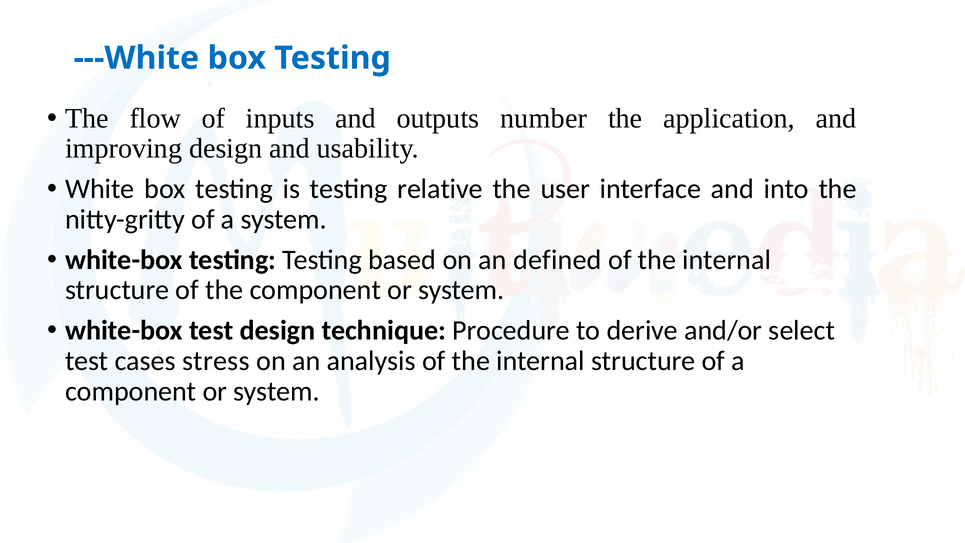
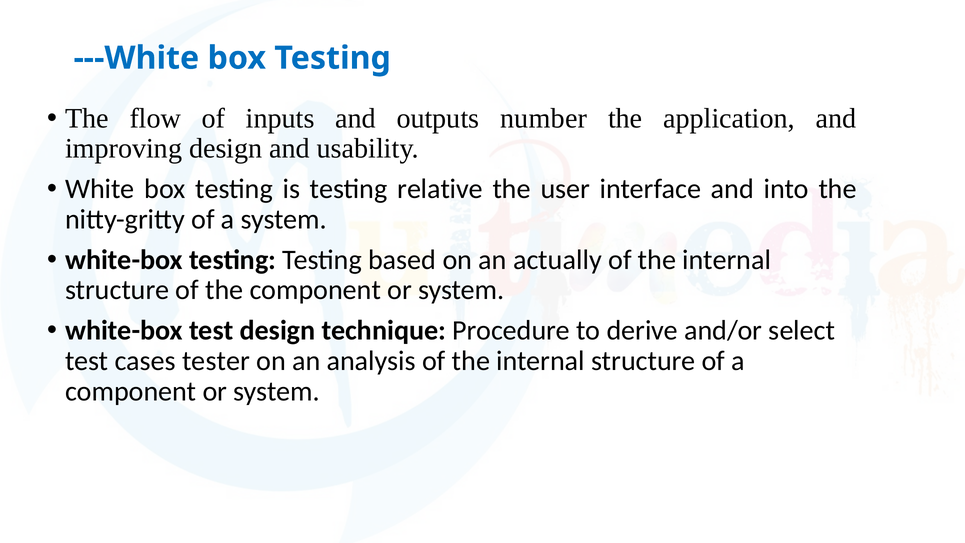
defined: defined -> actually
stress: stress -> tester
